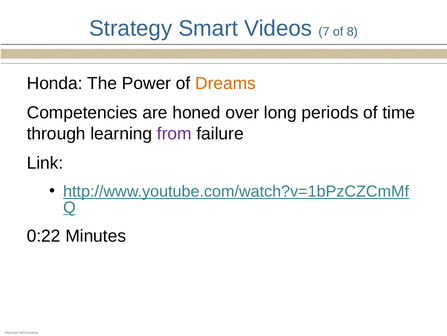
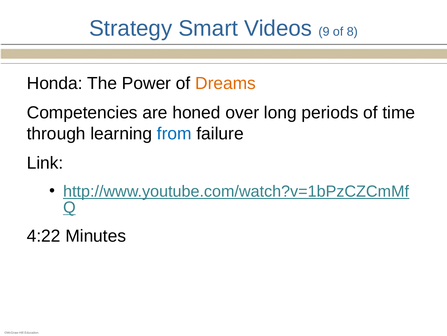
7: 7 -> 9
from colour: purple -> blue
0:22: 0:22 -> 4:22
